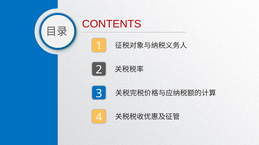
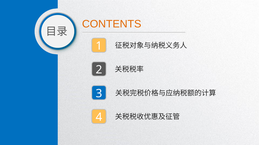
CONTENTS colour: red -> orange
